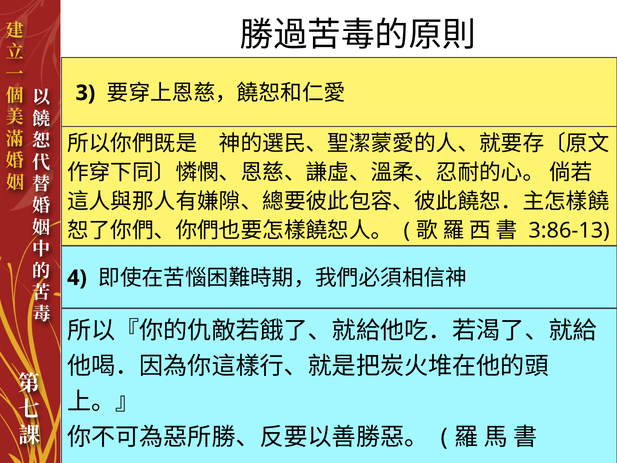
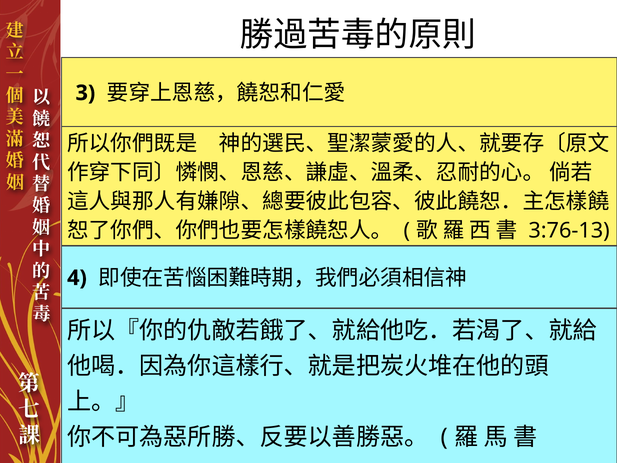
3:86-13: 3:86-13 -> 3:76-13
